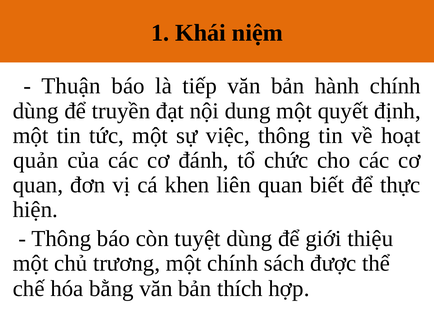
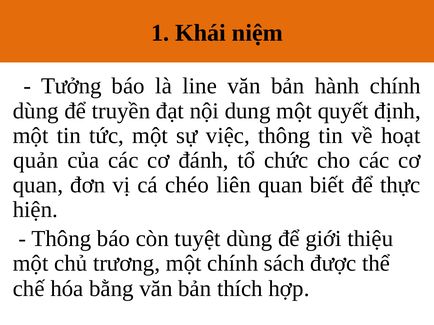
Thuận: Thuận -> Tưởng
tiếp: tiếp -> line
khen: khen -> chéo
